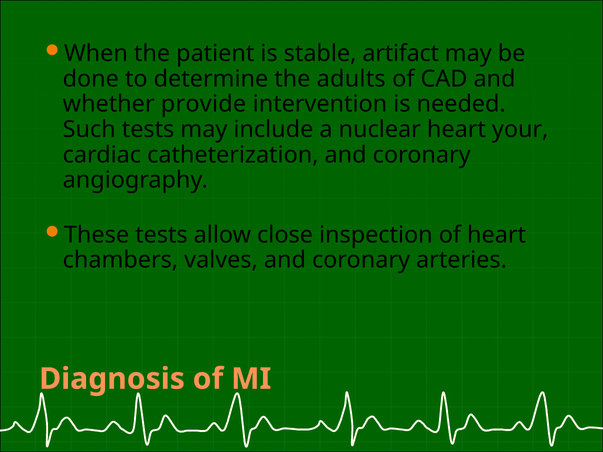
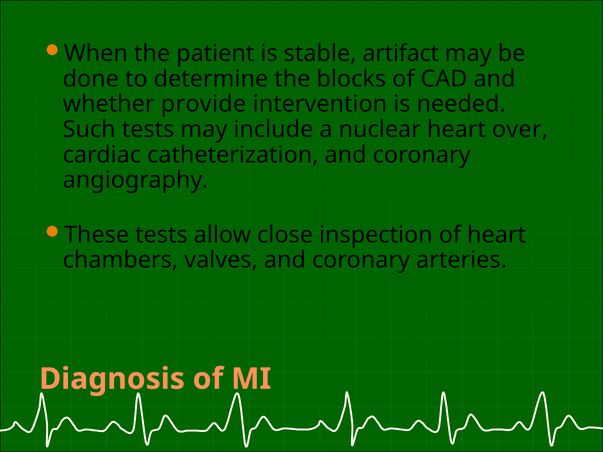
adults: adults -> blocks
your: your -> over
